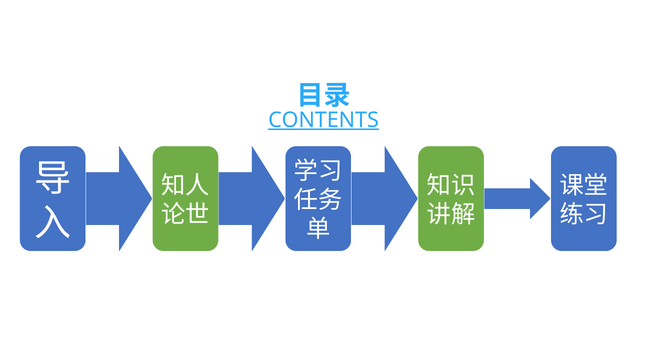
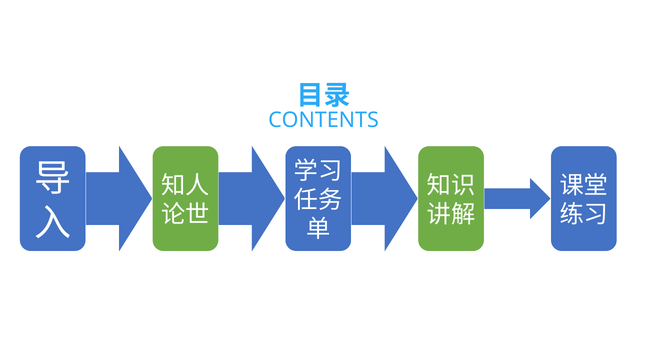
CONTENTS underline: present -> none
